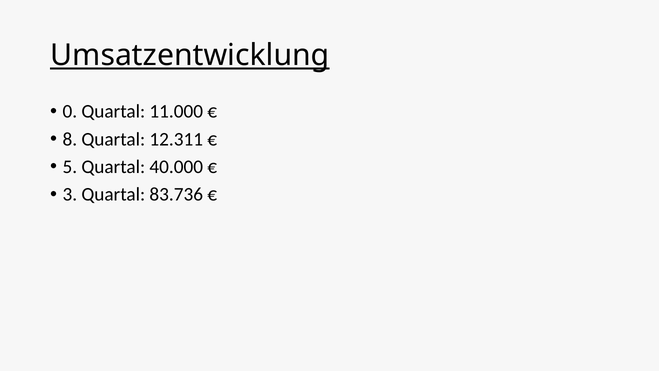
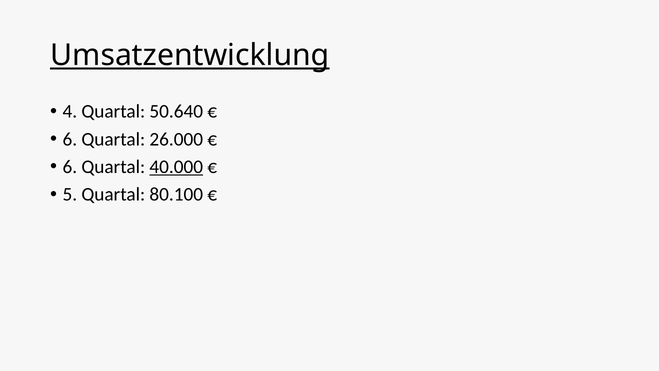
0: 0 -> 4
11.000: 11.000 -> 50.640
8 at (70, 139): 8 -> 6
12.311: 12.311 -> 26.000
5 at (70, 167): 5 -> 6
40.000 underline: none -> present
3: 3 -> 5
83.736: 83.736 -> 80.100
